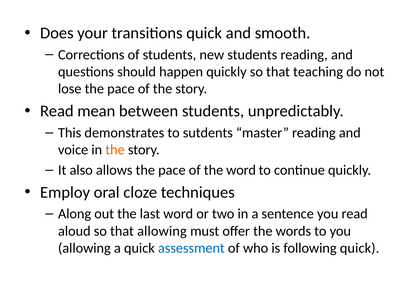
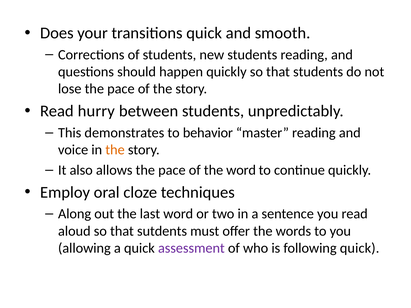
that teaching: teaching -> students
mean: mean -> hurry
sutdents: sutdents -> behavior
that allowing: allowing -> sutdents
assessment colour: blue -> purple
